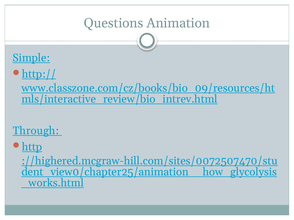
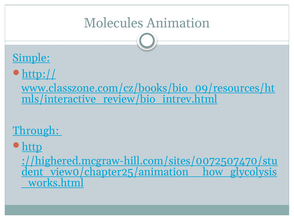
Questions: Questions -> Molecules
